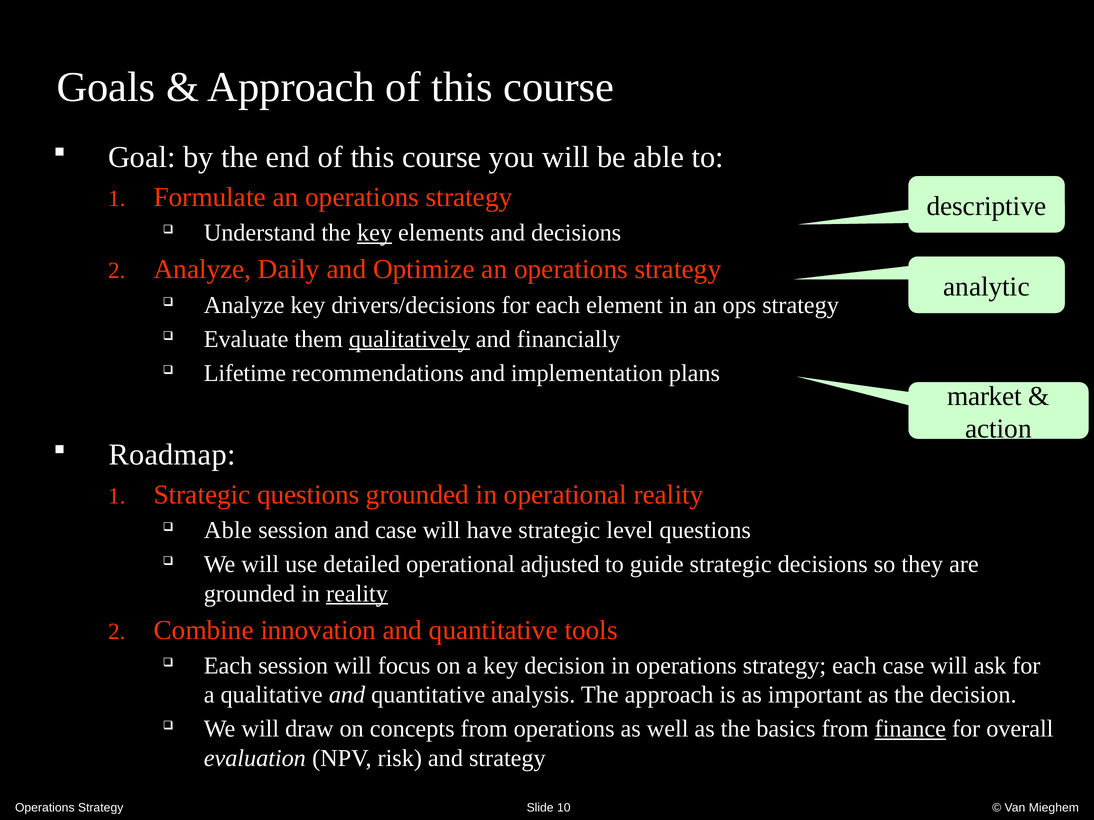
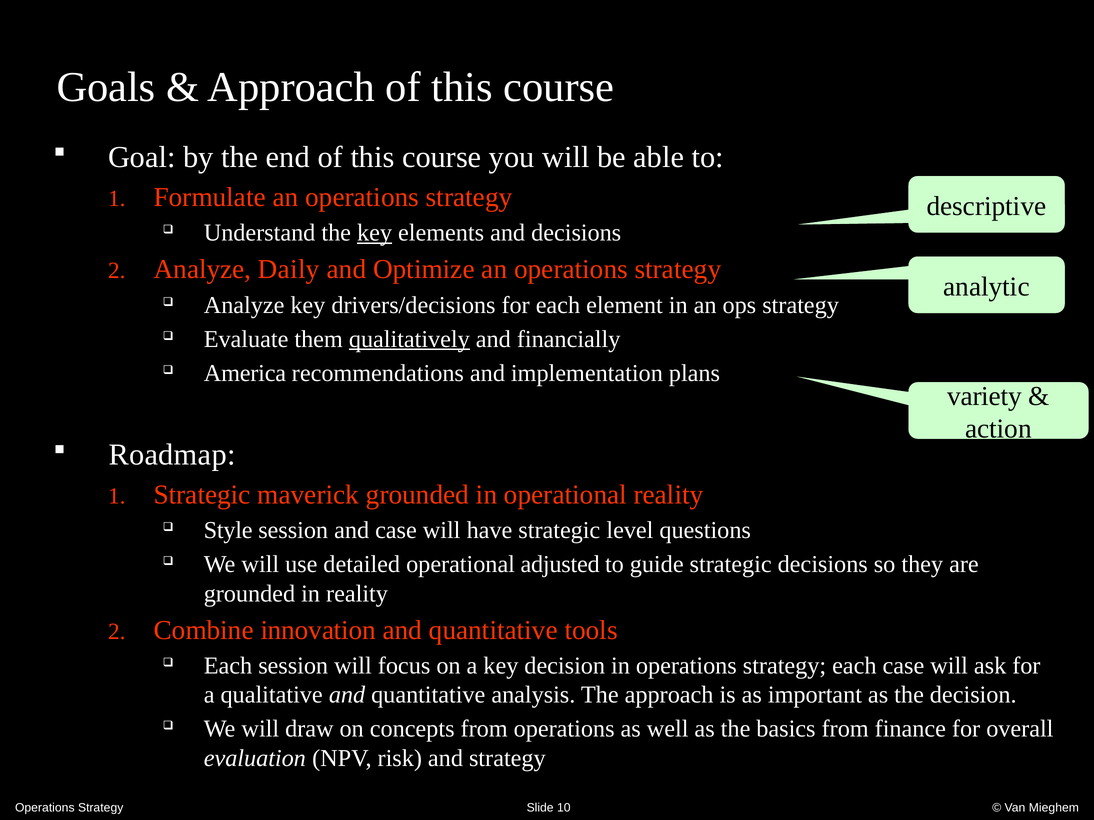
Lifetime: Lifetime -> America
market: market -> variety
Strategic questions: questions -> maverick
Able at (228, 531): Able -> Style
reality at (357, 594) underline: present -> none
finance underline: present -> none
